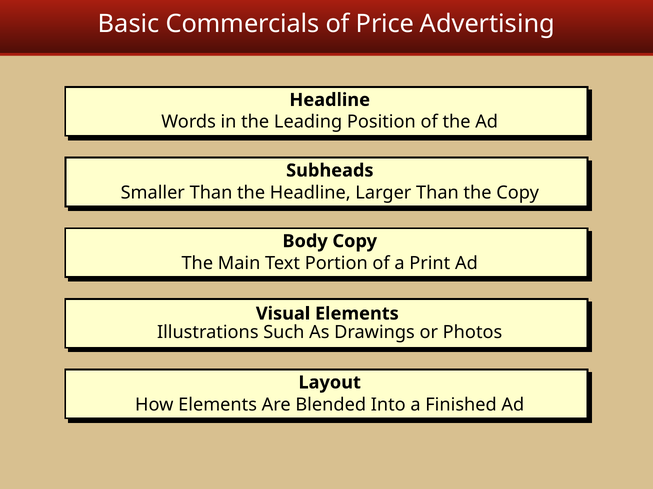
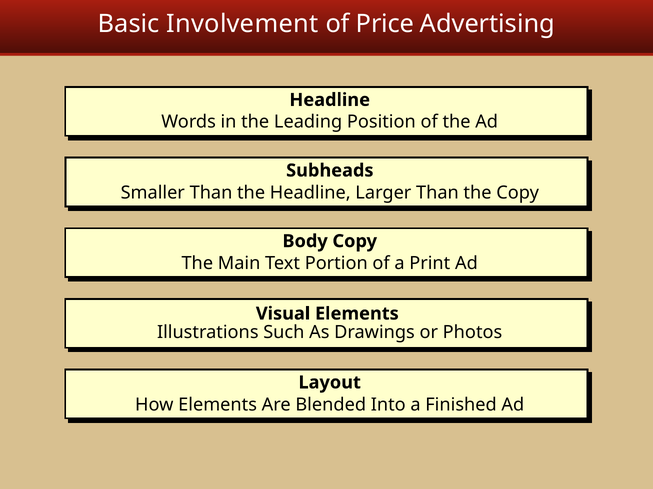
Commercials: Commercials -> Involvement
